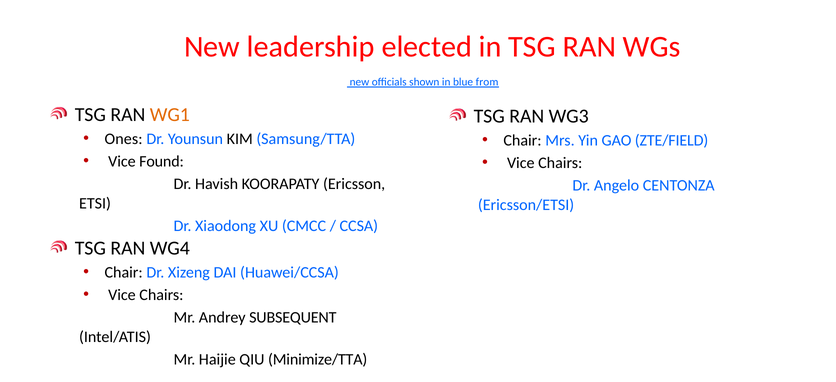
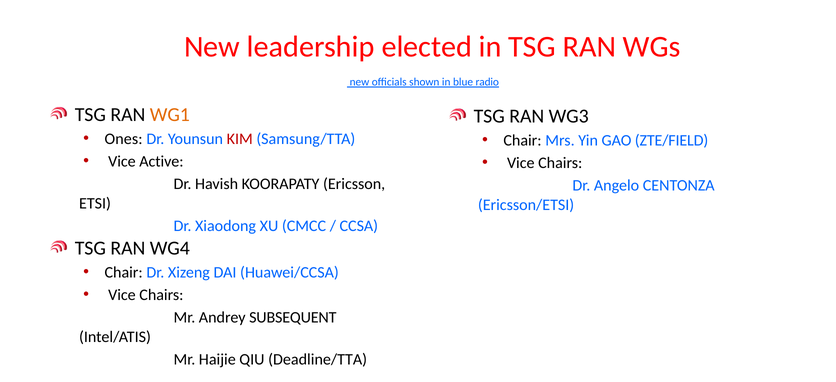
from: from -> radio
KIM colour: black -> red
Found: Found -> Active
Minimize/TTA: Minimize/TTA -> Deadline/TTA
